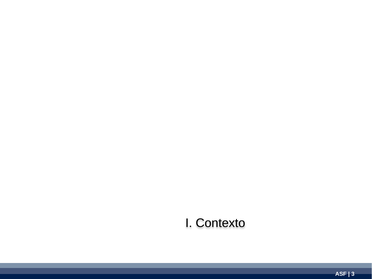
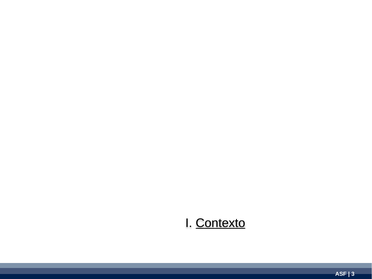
Contexto underline: none -> present
